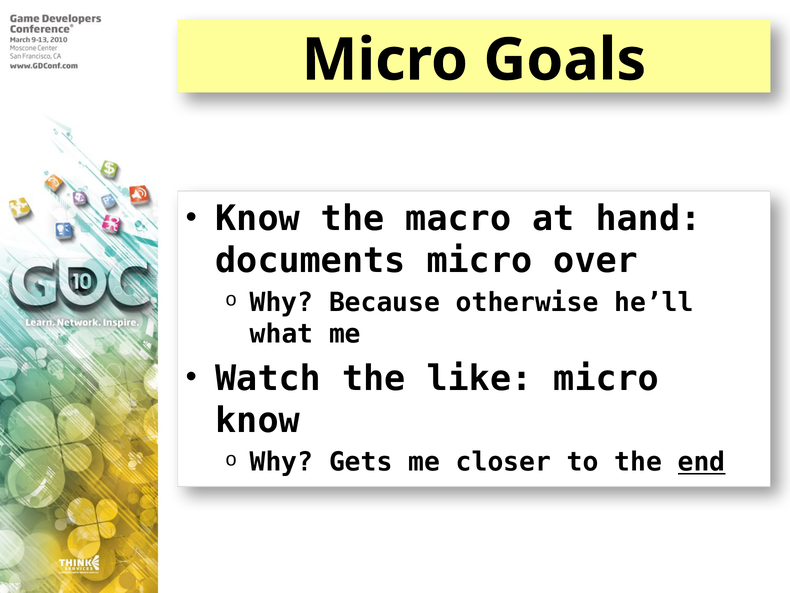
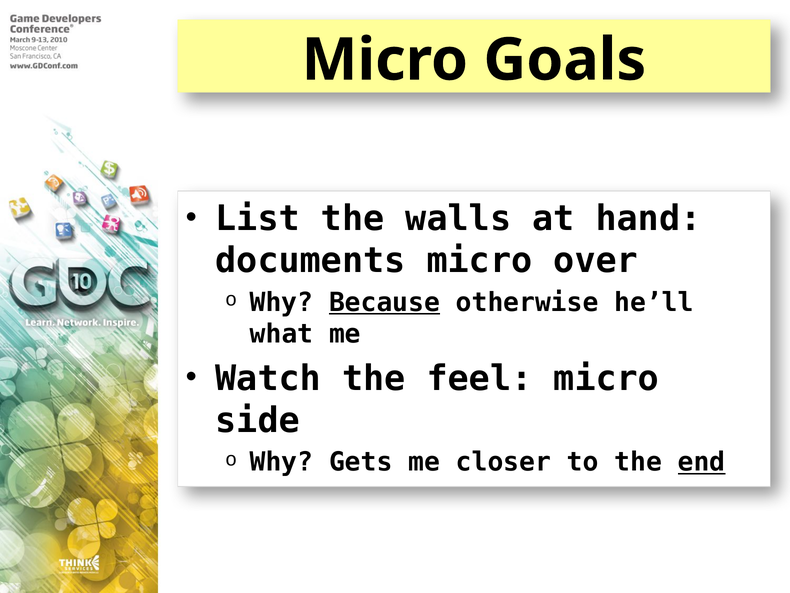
Know at (258, 218): Know -> List
macro: macro -> walls
Because underline: none -> present
like: like -> feel
know at (258, 420): know -> side
